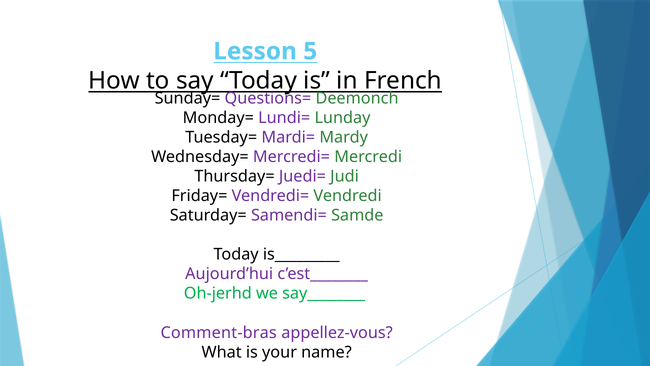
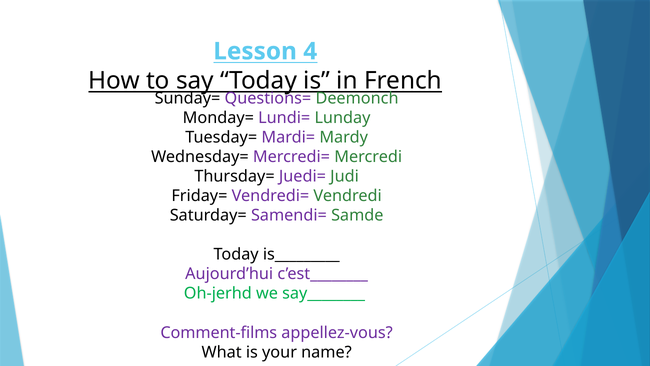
5: 5 -> 4
Comment-bras: Comment-bras -> Comment-films
